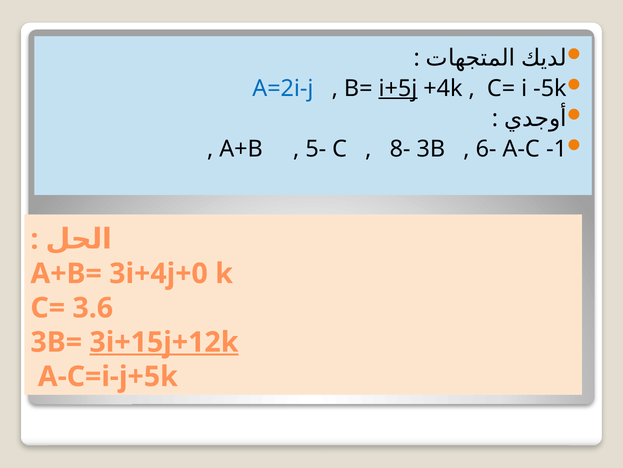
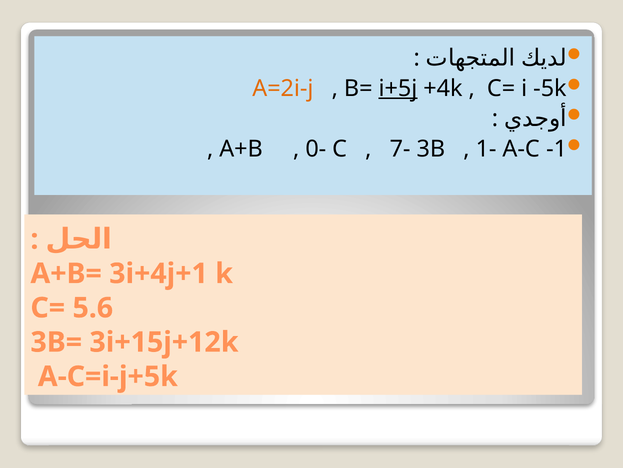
A=2i-j colour: blue -> orange
5-: 5- -> 0-
8-: 8- -> 7-
6-: 6- -> 1-
3i+4j+0: 3i+4j+0 -> 3i+4j+1
3.6: 3.6 -> 5.6
3i+15j+12k underline: present -> none
